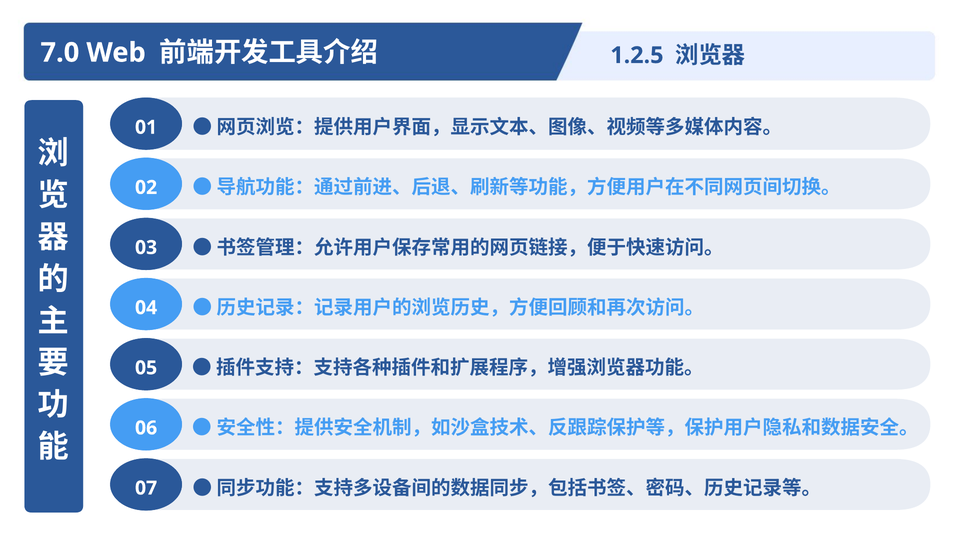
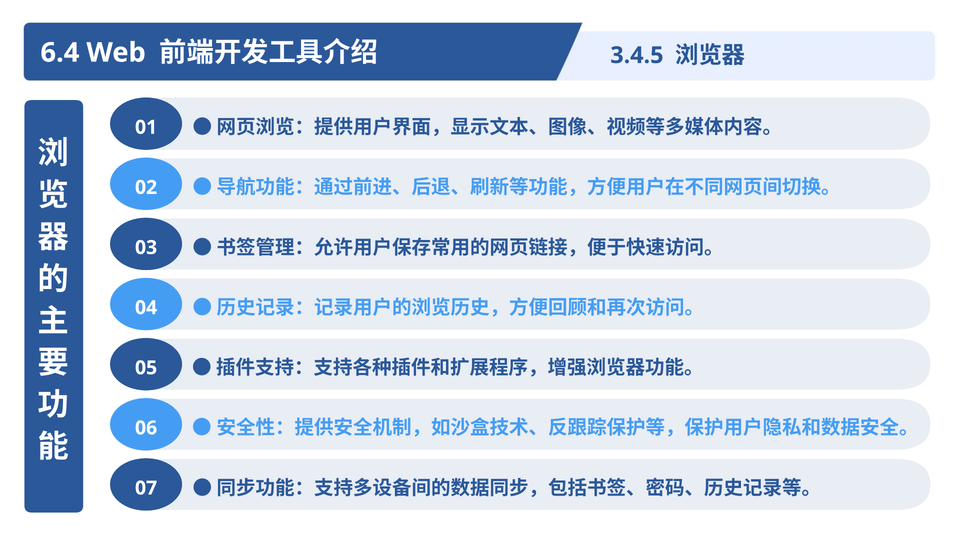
7.0: 7.0 -> 6.4
1.2.5: 1.2.5 -> 3.4.5
